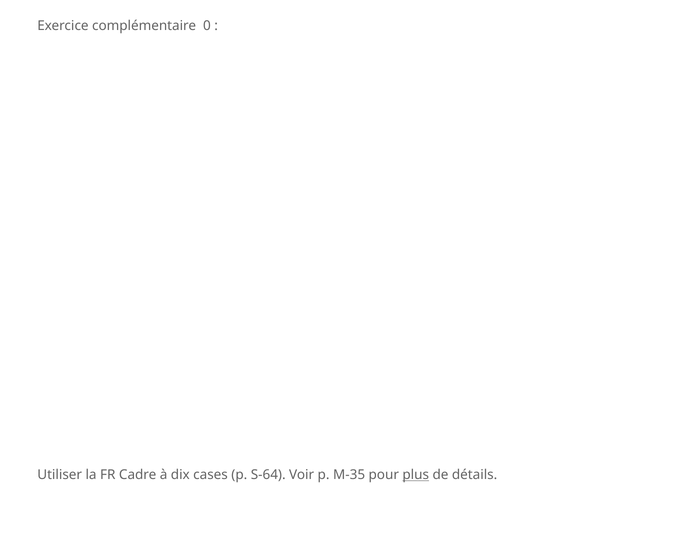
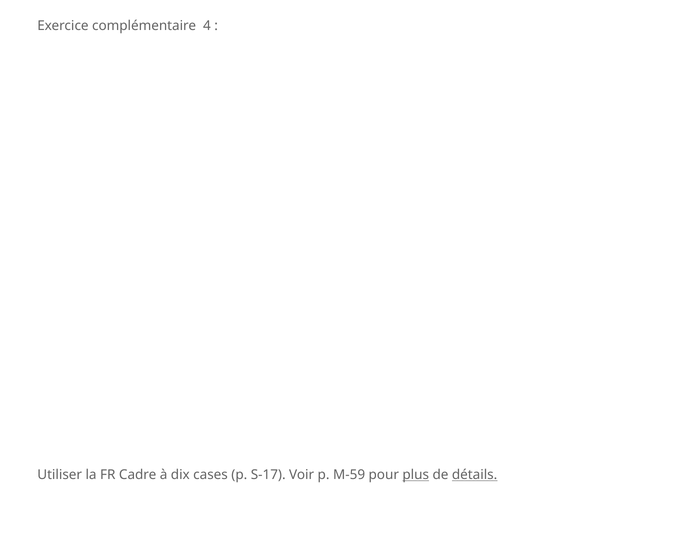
0: 0 -> 4
S-64: S-64 -> S-17
M-35: M-35 -> M-59
détails underline: none -> present
